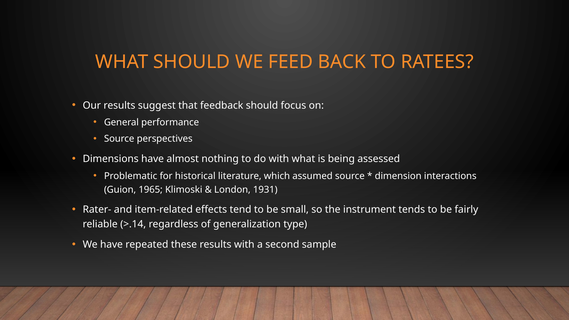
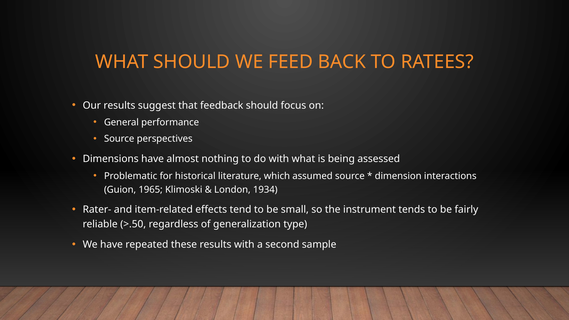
1931: 1931 -> 1934
>.14: >.14 -> >.50
